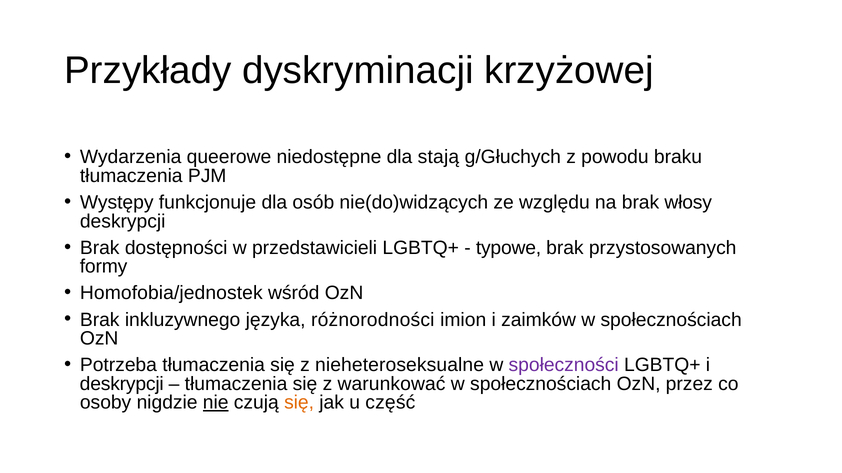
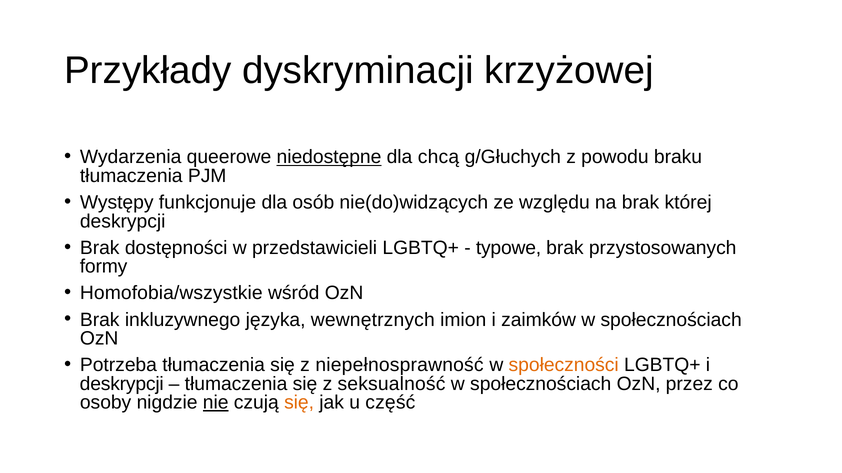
niedostępne underline: none -> present
stają: stają -> chcą
włosy: włosy -> której
Homofobia/jednostek: Homofobia/jednostek -> Homofobia/wszystkie
różnorodności: różnorodności -> wewnętrznych
nieheteroseksualne: nieheteroseksualne -> niepełnosprawność
społeczności colour: purple -> orange
warunkować: warunkować -> seksualność
